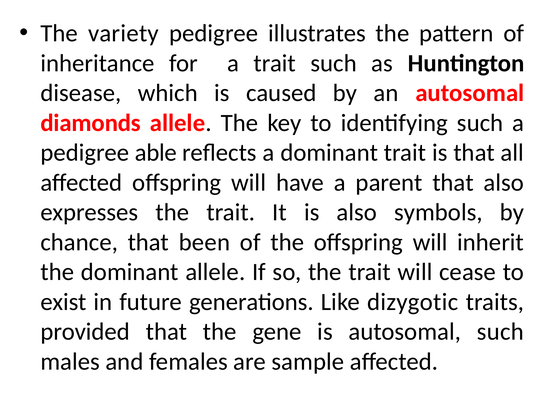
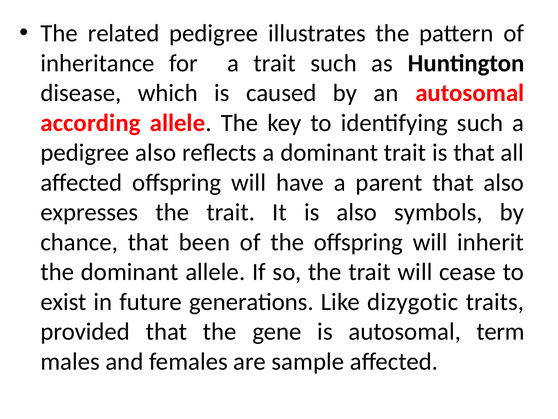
variety: variety -> related
diamonds: diamonds -> according
pedigree able: able -> also
autosomal such: such -> term
